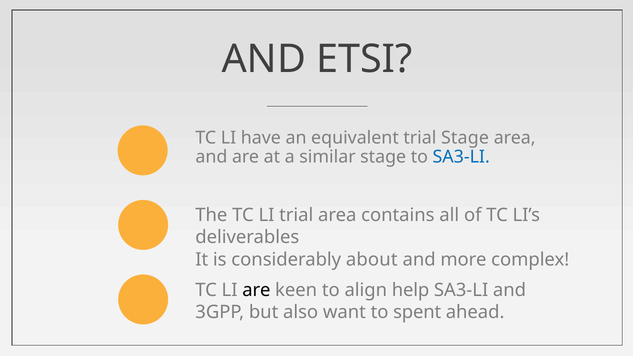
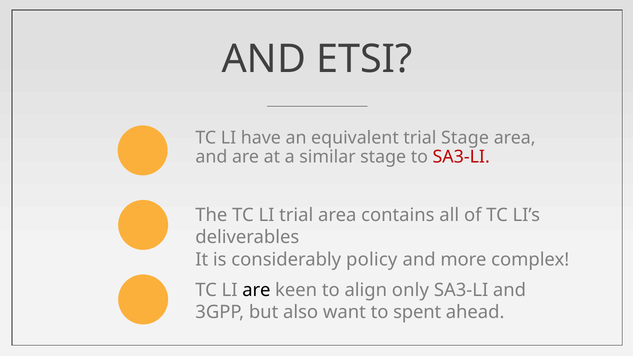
SA3-LI at (461, 157) colour: blue -> red
about: about -> policy
help: help -> only
